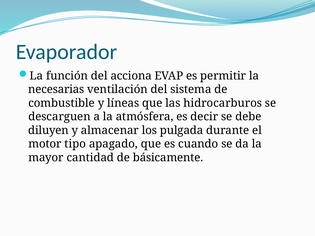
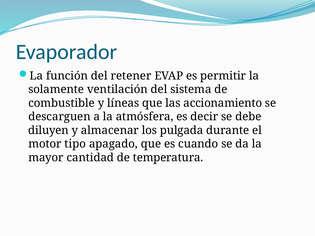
acciona: acciona -> retener
necesarias: necesarias -> solamente
hidrocarburos: hidrocarburos -> accionamiento
básicamente: básicamente -> temperatura
